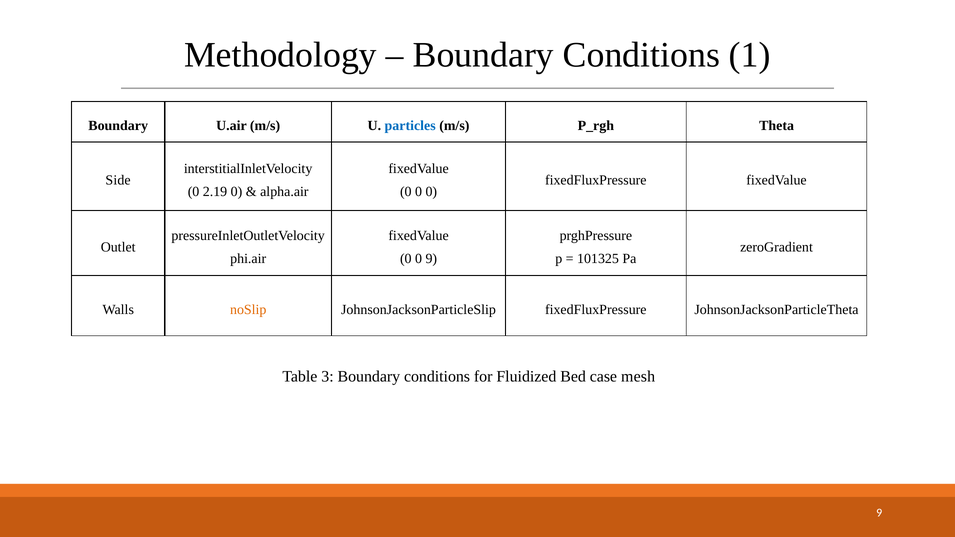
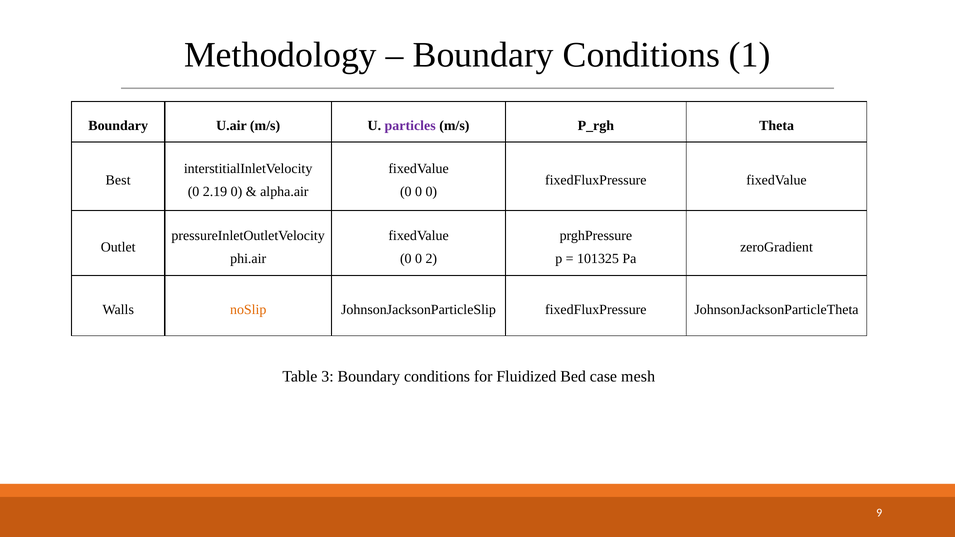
particles colour: blue -> purple
Side: Side -> Best
0 9: 9 -> 2
